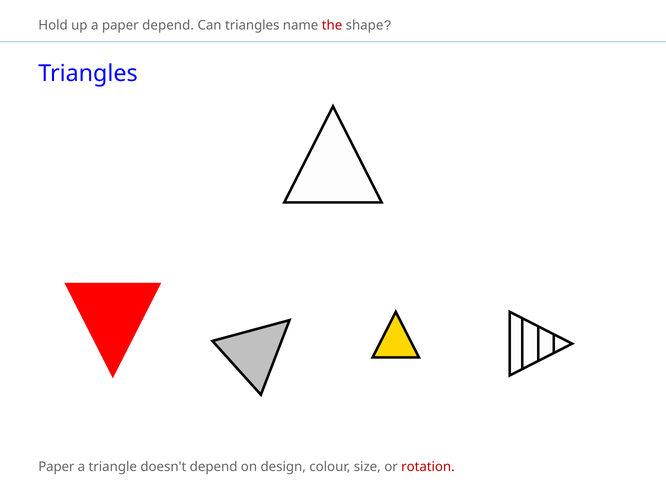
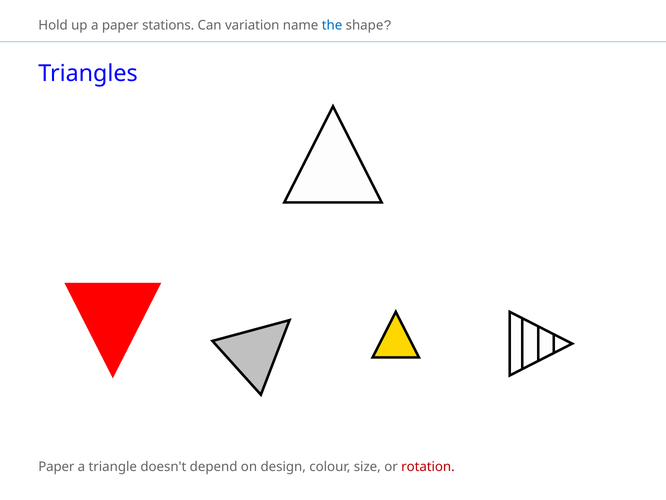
paper depend: depend -> stations
Can triangles: triangles -> variation
the colour: red -> blue
